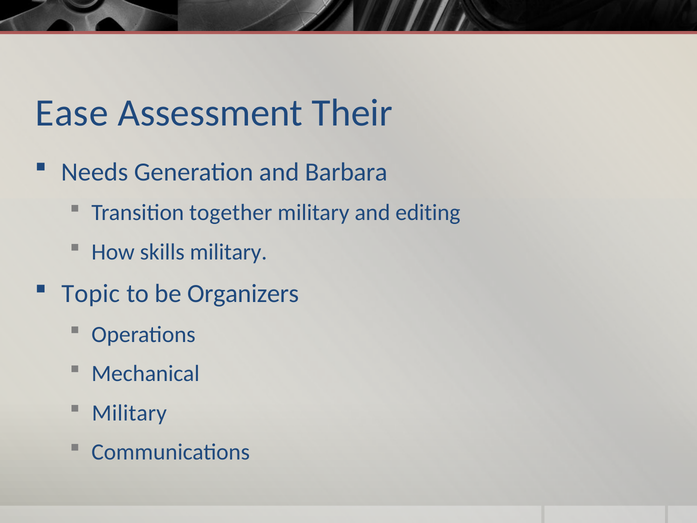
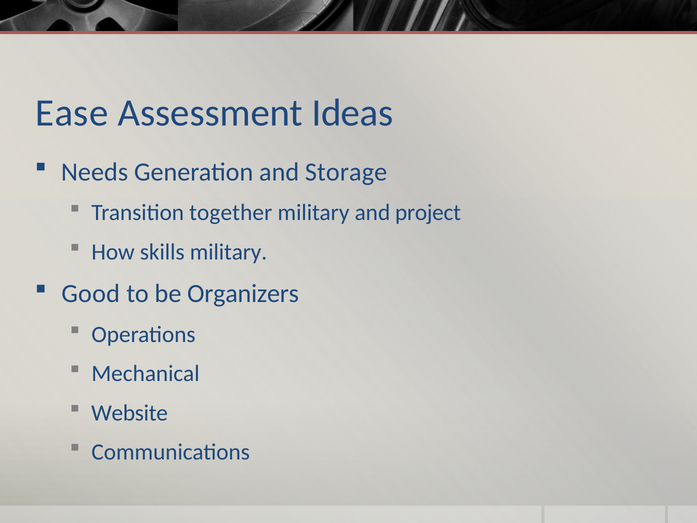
Their: Their -> Ideas
Barbara: Barbara -> Storage
editing: editing -> project
Topic: Topic -> Good
Military at (129, 413): Military -> Website
